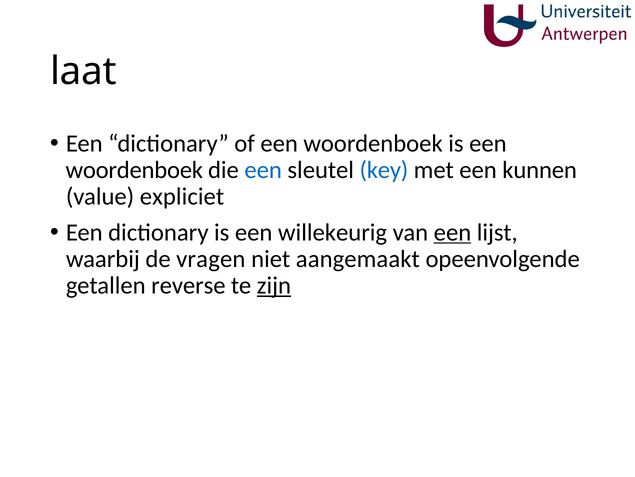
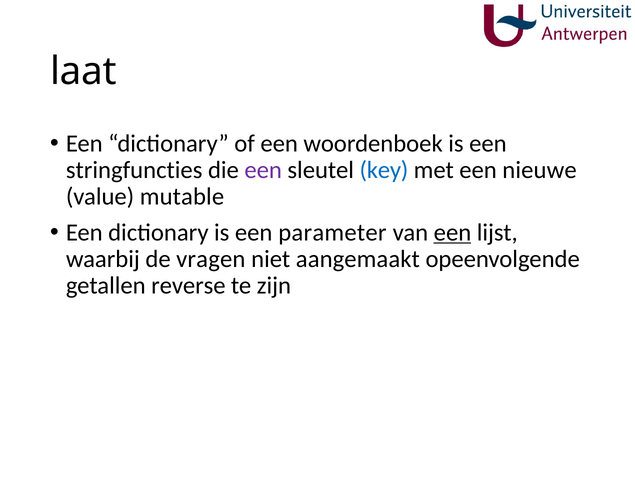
woordenboek at (134, 170): woordenboek -> stringfuncties
een at (263, 170) colour: blue -> purple
kunnen: kunnen -> nieuwe
expliciet: expliciet -> mutable
willekeurig: willekeurig -> parameter
zijn underline: present -> none
